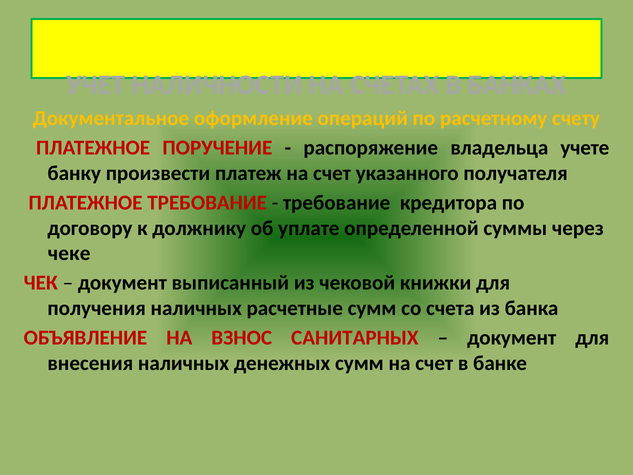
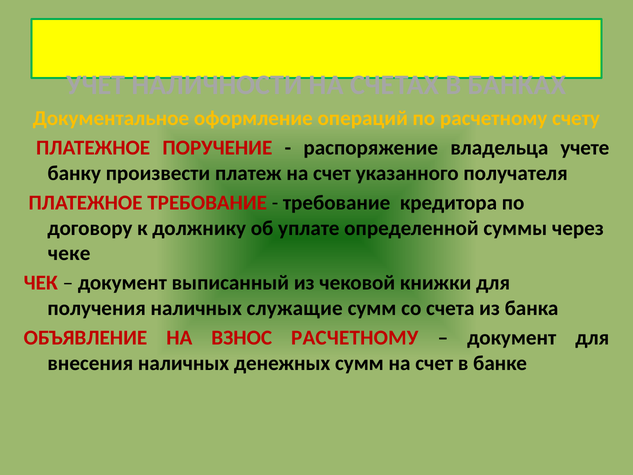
расчетные: расчетные -> служащие
ВЗНОС САНИТАРНЫХ: САНИТАРНЫХ -> РАСЧЕТНОМУ
